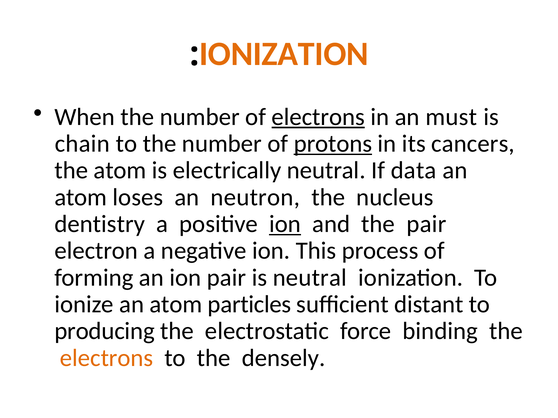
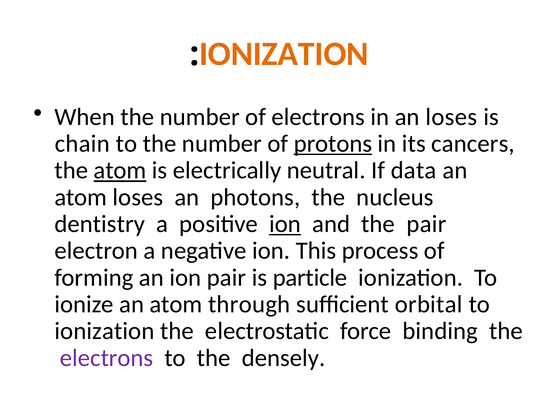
electrons at (318, 117) underline: present -> none
an must: must -> loses
atom at (120, 171) underline: none -> present
neutron: neutron -> photons
is neutral: neutral -> particle
particles: particles -> through
distant: distant -> orbital
producing at (105, 331): producing -> ionization
electrons at (107, 358) colour: orange -> purple
